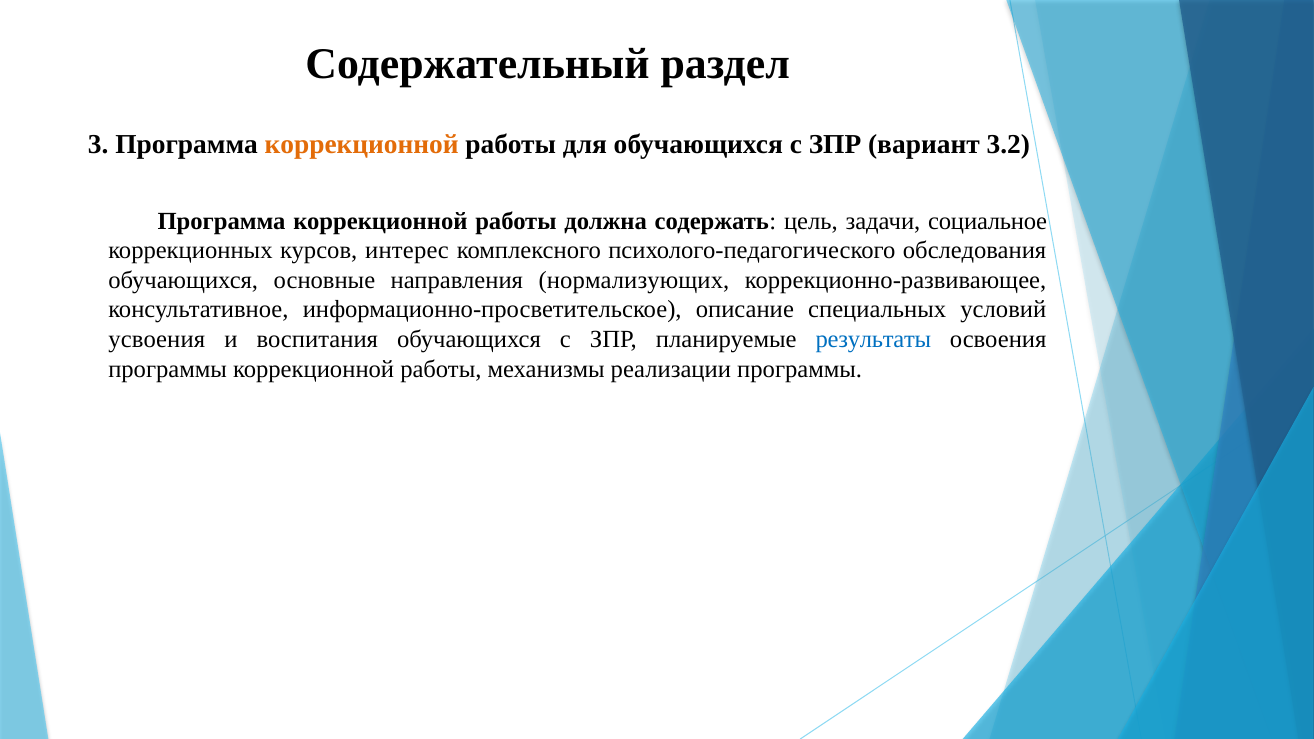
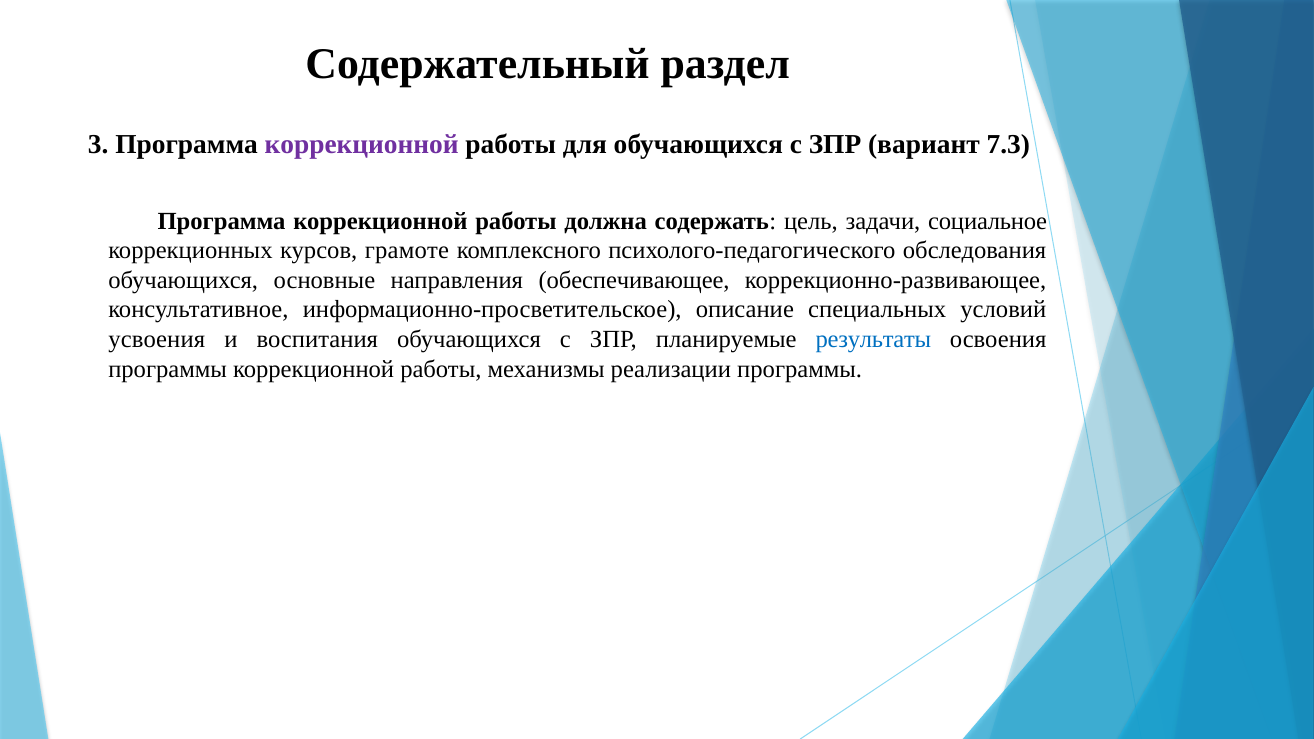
коррекционной at (362, 144) colour: orange -> purple
3.2: 3.2 -> 7.3
интерес: интерес -> грамоте
нормализующих: нормализующих -> обеспечивающее
